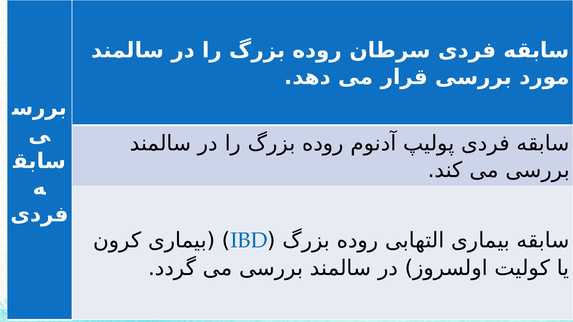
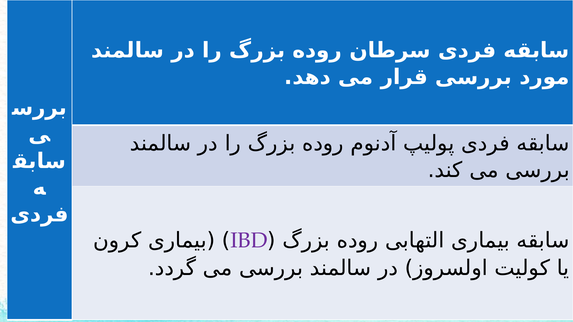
IBD colour: blue -> purple
